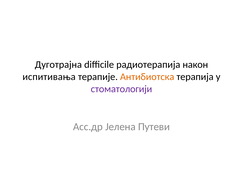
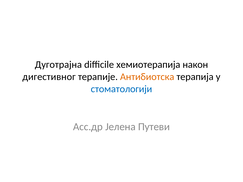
радиотерапија: радиотерапија -> хемиотерапија
испитивања: испитивања -> дигестивног
стоматологији colour: purple -> blue
